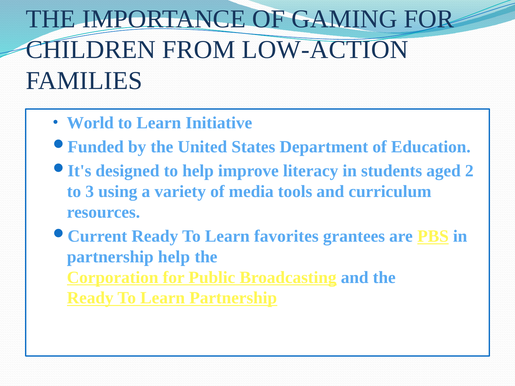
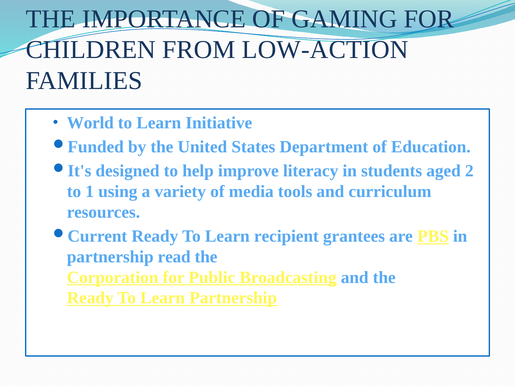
3: 3 -> 1
favorites: favorites -> recipient
partnership help: help -> read
